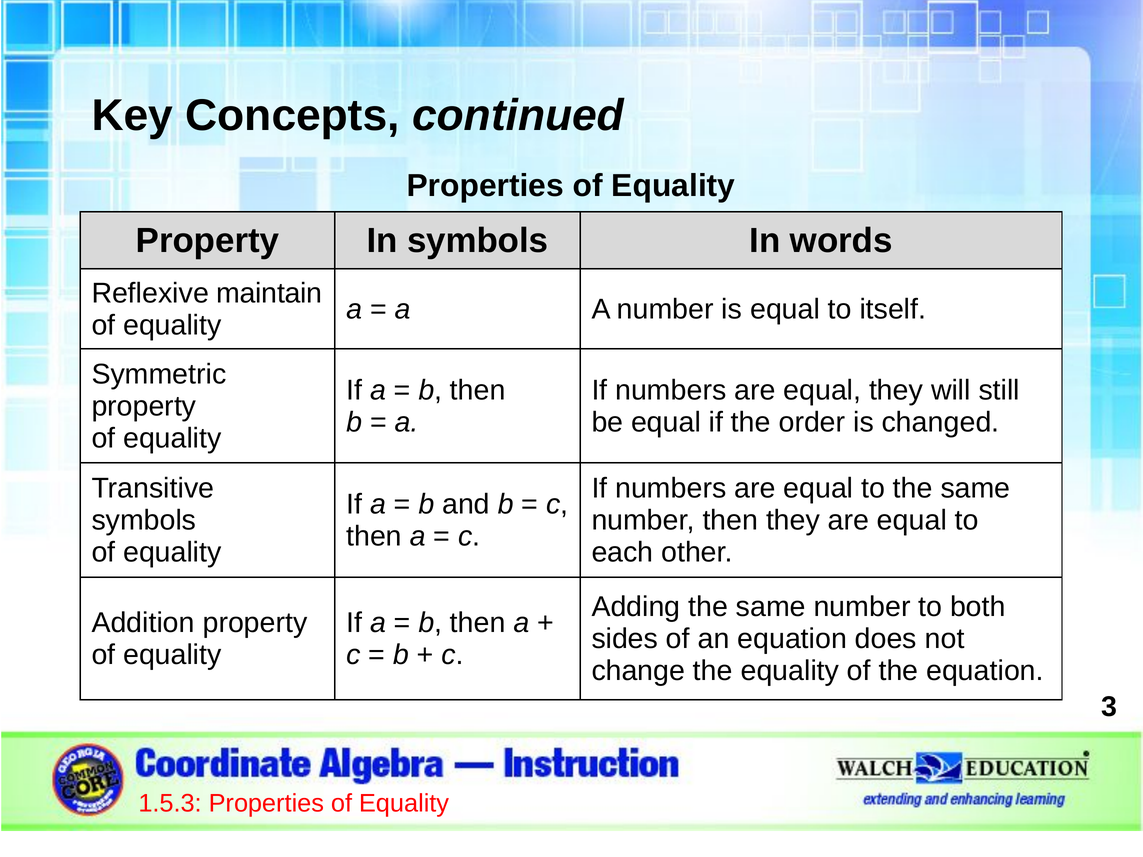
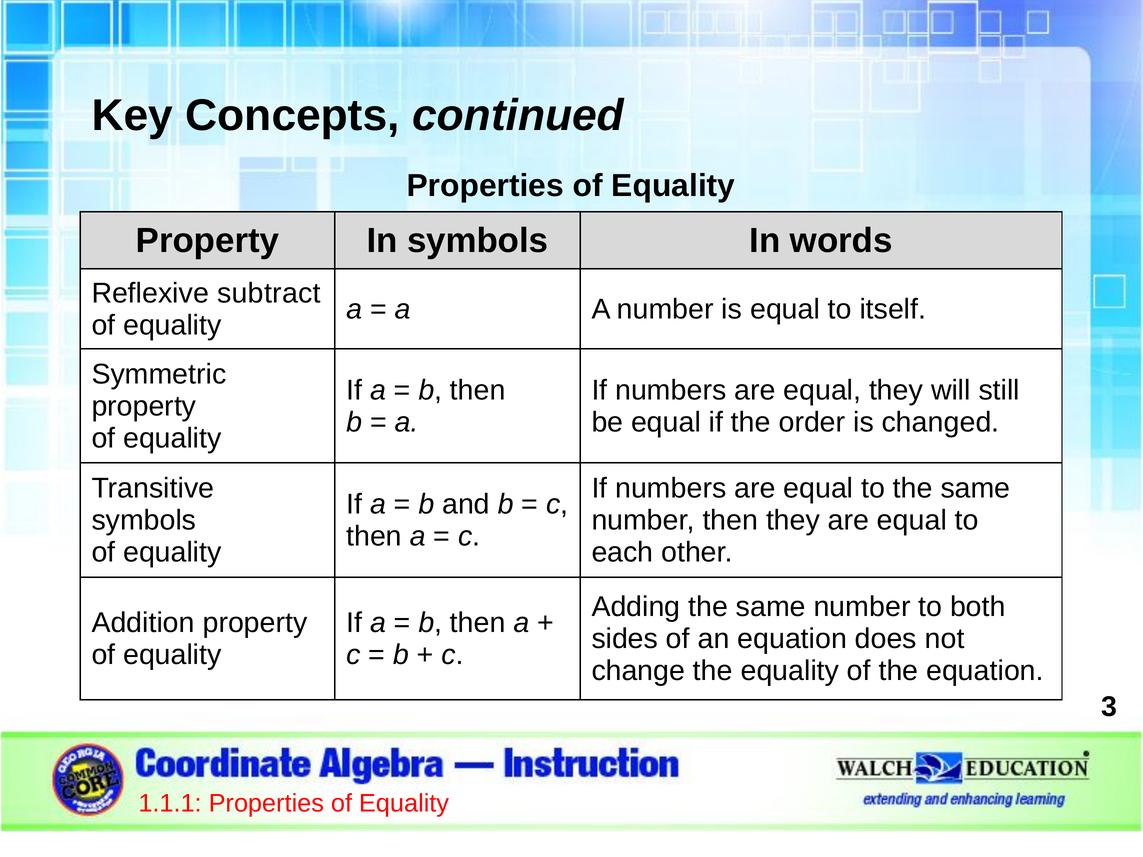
maintain: maintain -> subtract
1.5.3: 1.5.3 -> 1.1.1
